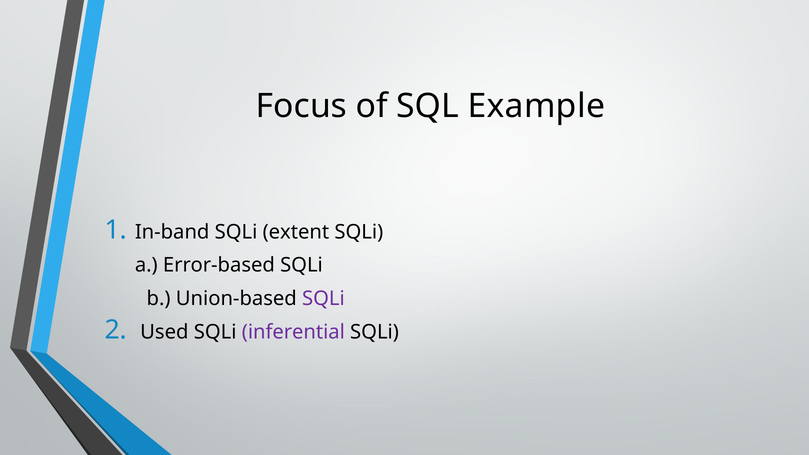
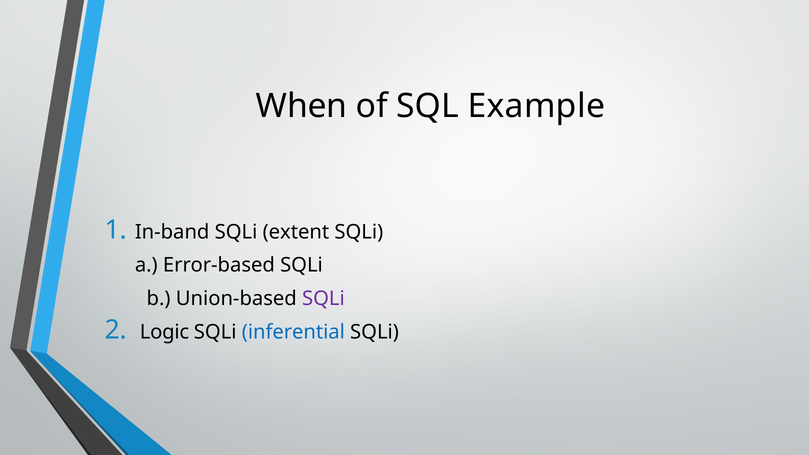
Focus: Focus -> When
Used: Used -> Logic
inferential colour: purple -> blue
